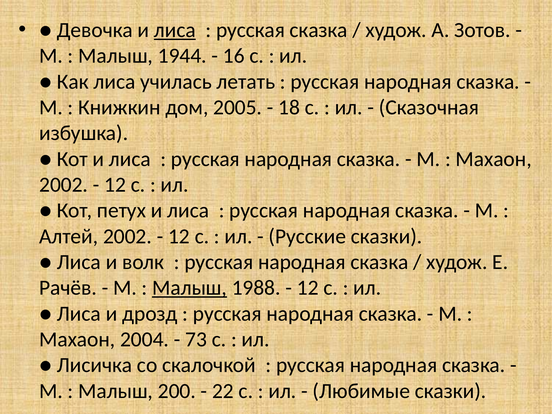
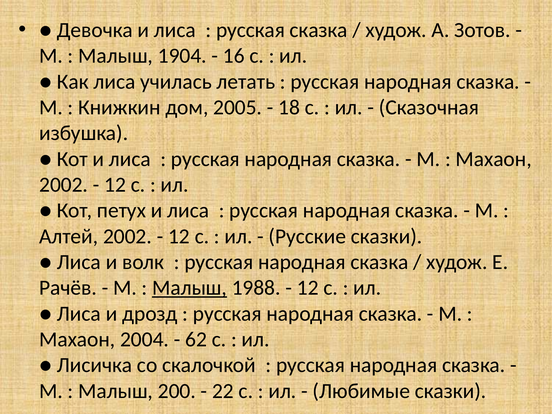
лиса at (175, 30) underline: present -> none
1944: 1944 -> 1904
73: 73 -> 62
